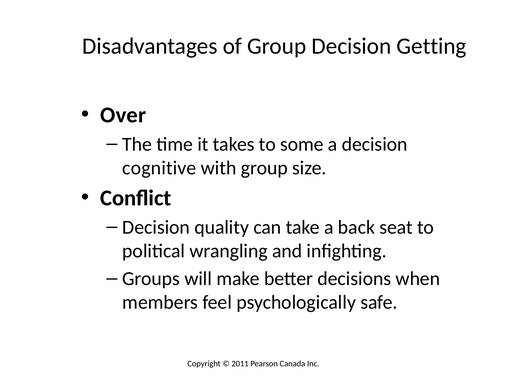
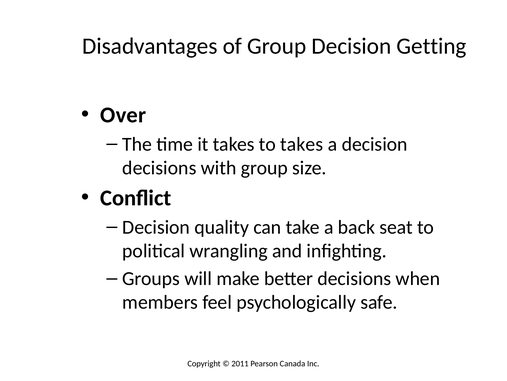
to some: some -> takes
cognitive at (159, 168): cognitive -> decisions
